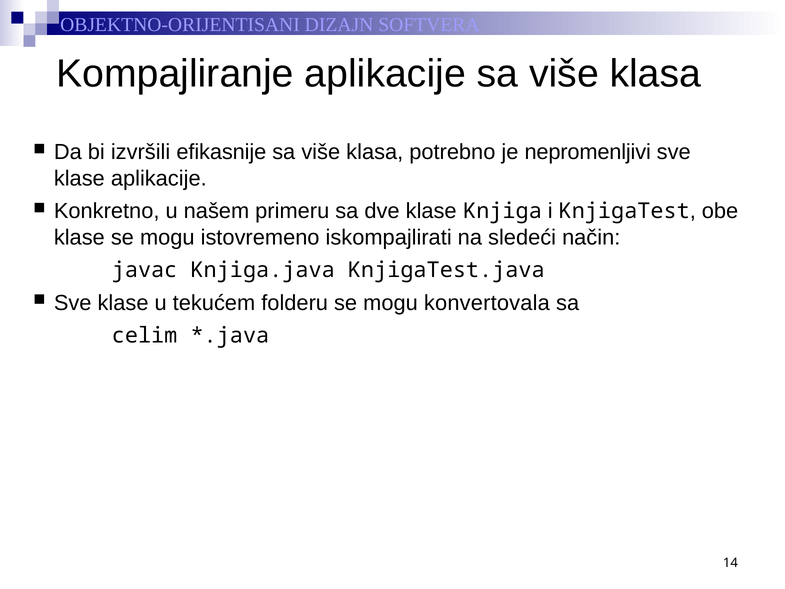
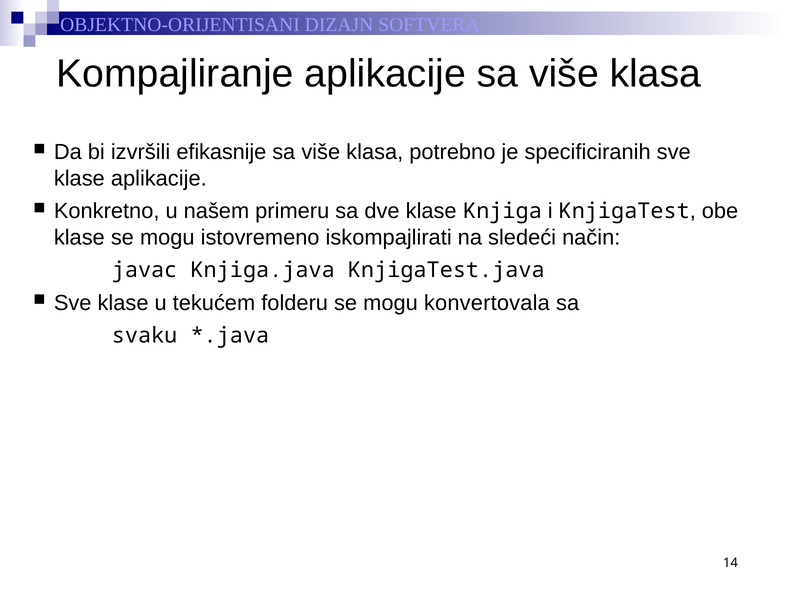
nepromenljivi: nepromenljivi -> specificiranih
celim: celim -> svaku
